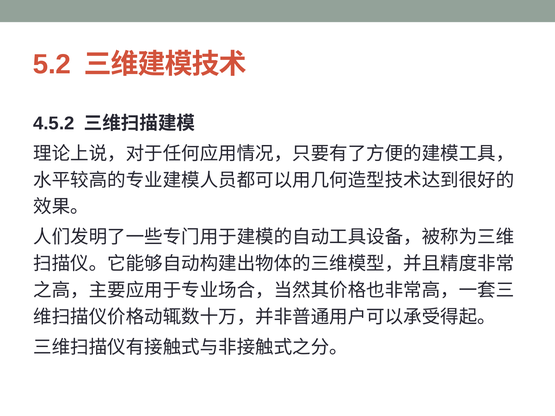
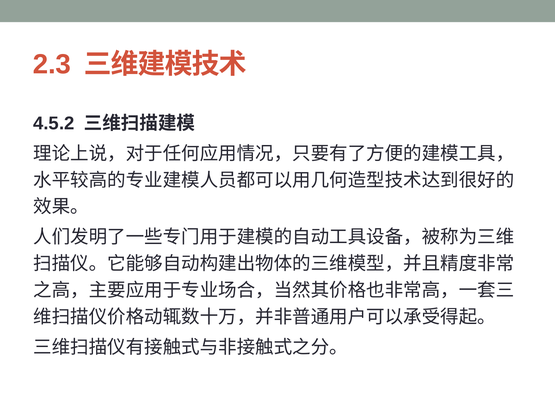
5.2: 5.2 -> 2.3
